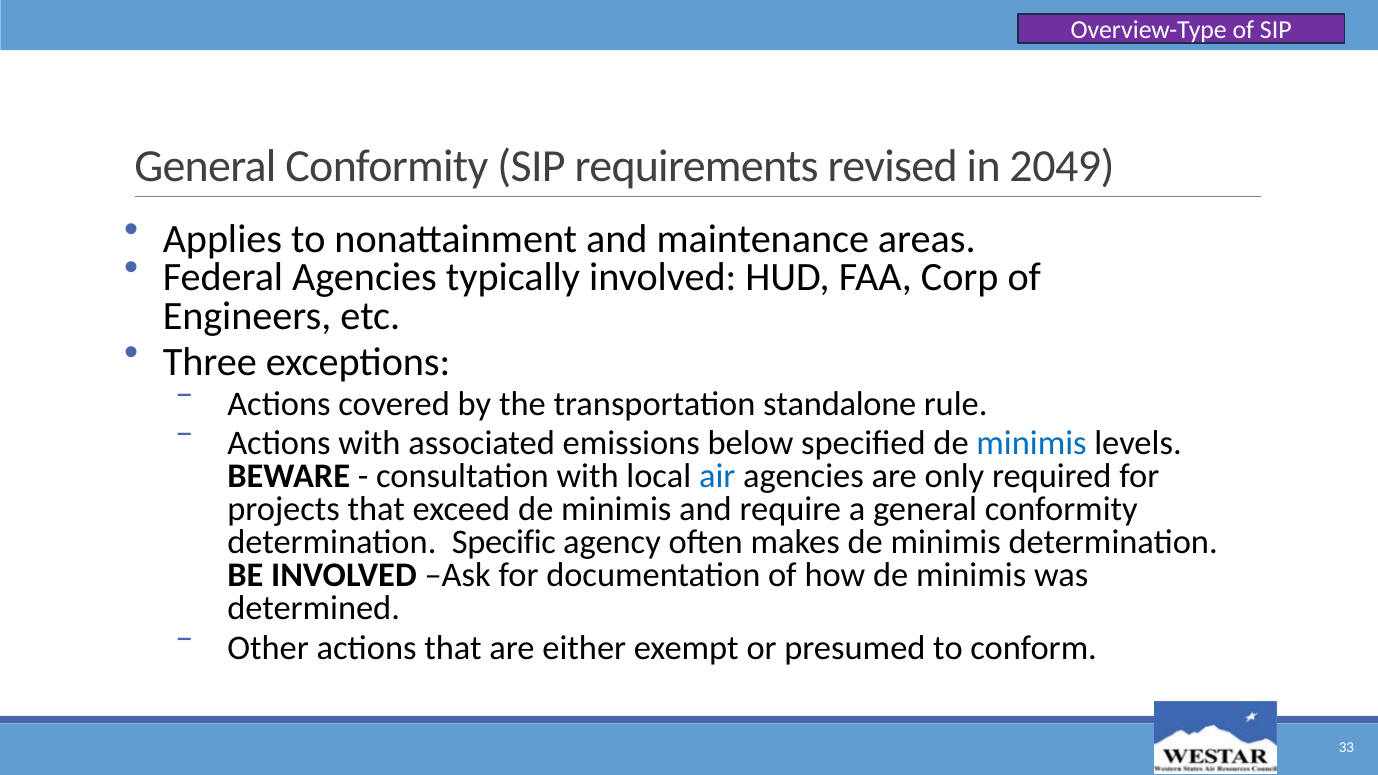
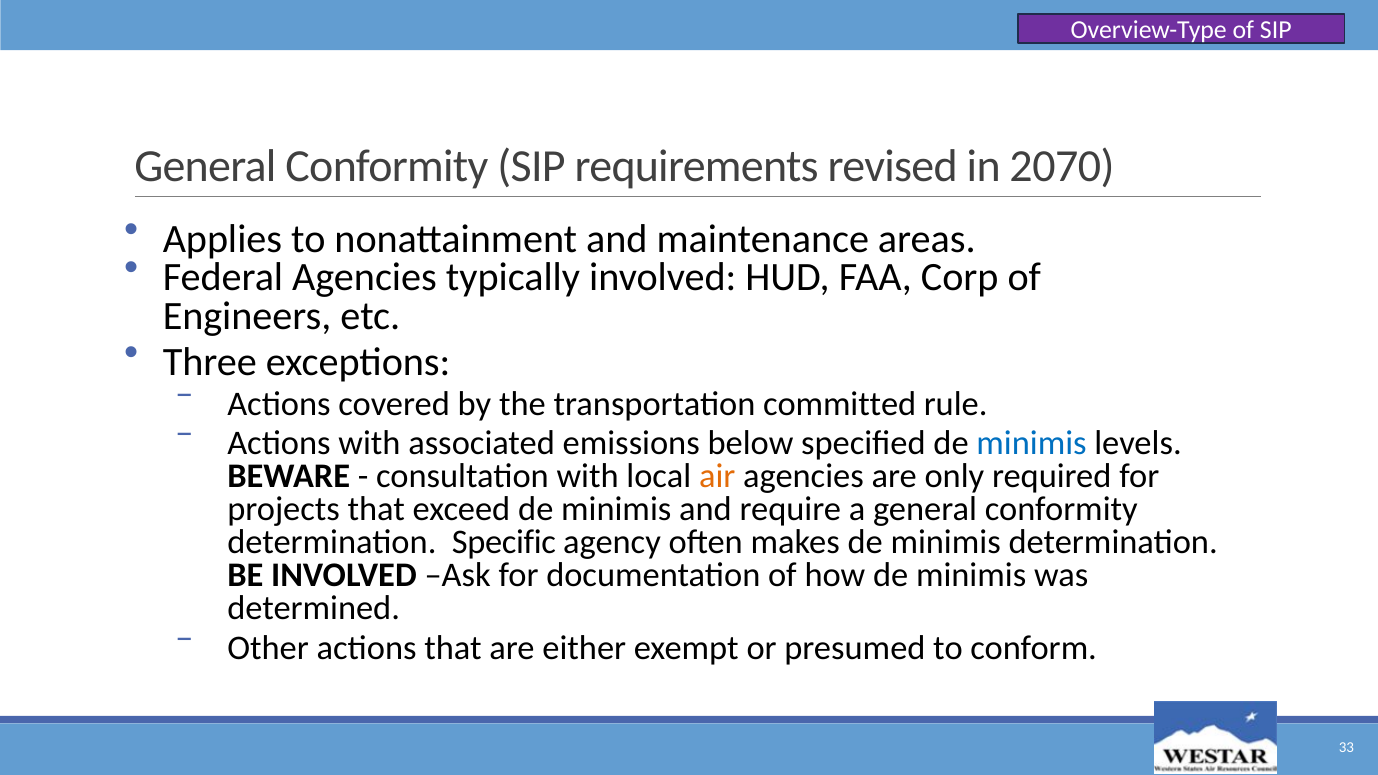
2049: 2049 -> 2070
standalone: standalone -> committed
air colour: blue -> orange
